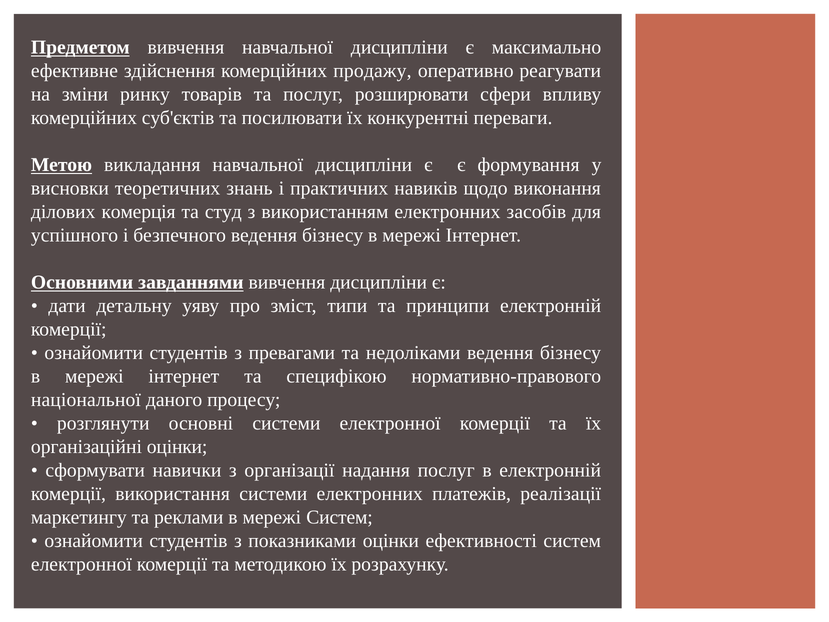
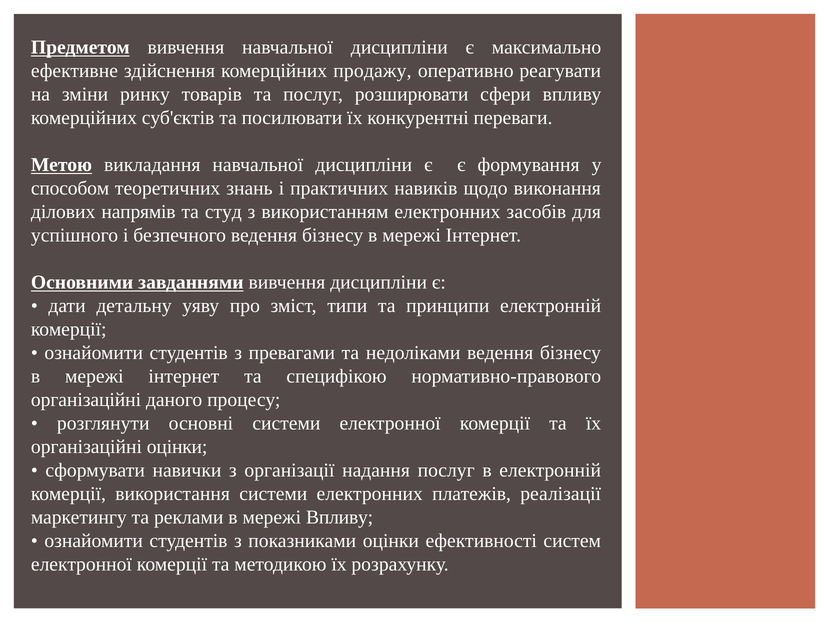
висновки: висновки -> способом
комерція: комерція -> напрямів
національної at (86, 400): національної -> організаційні
мережі Систем: Систем -> Впливу
